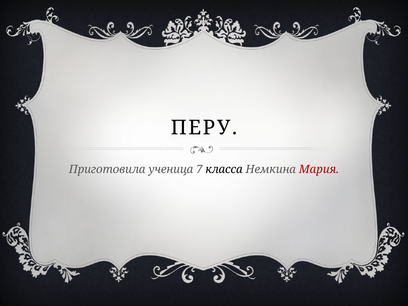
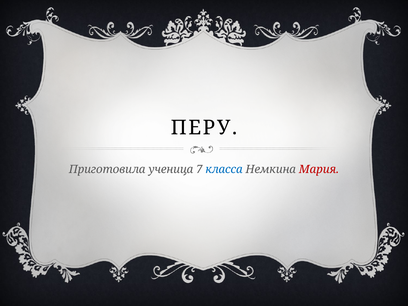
класса colour: black -> blue
